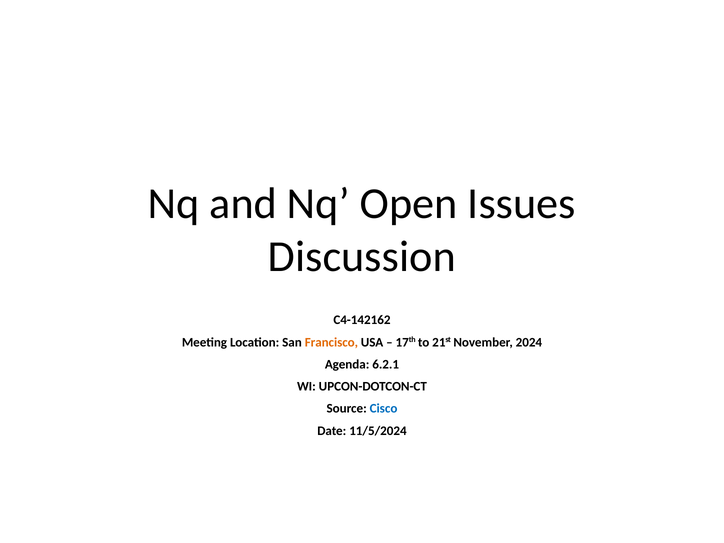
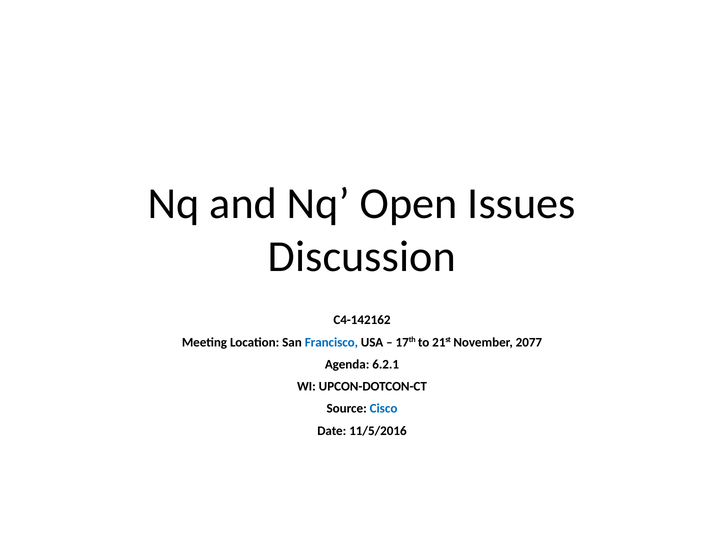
Francisco colour: orange -> blue
2024: 2024 -> 2077
11/5/2024: 11/5/2024 -> 11/5/2016
